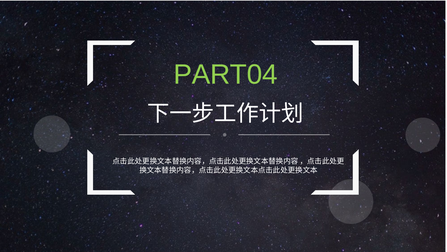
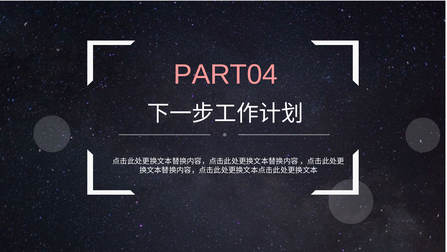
PART04 colour: light green -> pink
